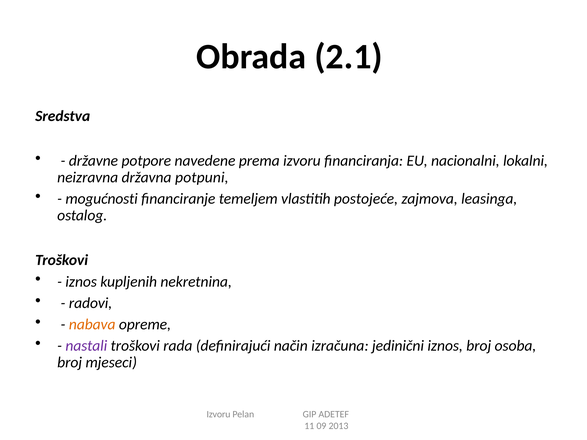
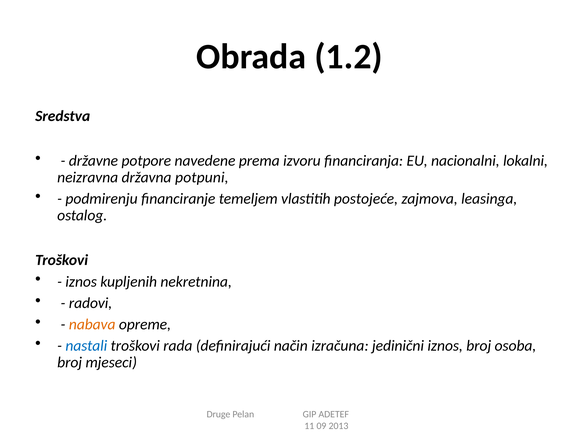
2.1: 2.1 -> 1.2
mogućnosti: mogućnosti -> podmirenju
nastali colour: purple -> blue
Izvoru at (218, 415): Izvoru -> Druge
